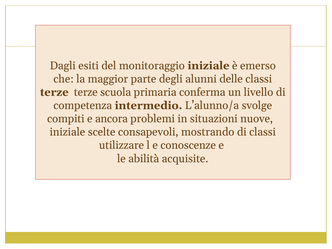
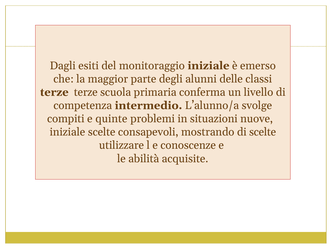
ancora: ancora -> quinte
di classi: classi -> scelte
